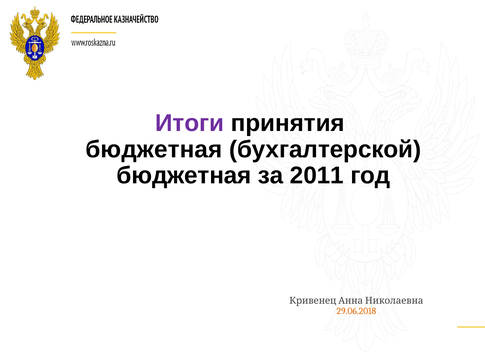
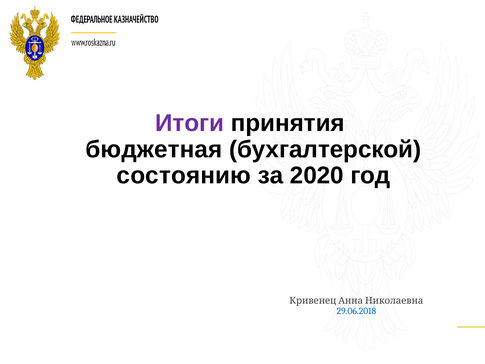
бюджетная at (184, 175): бюджетная -> состоянию
2011: 2011 -> 2020
29.06.2018 colour: orange -> blue
